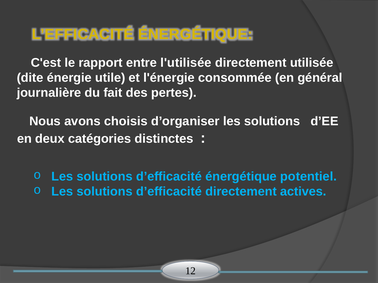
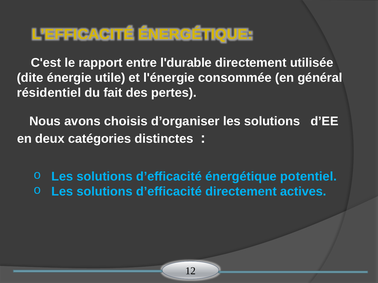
l'utilisée: l'utilisée -> l'durable
journalière: journalière -> résidentiel
